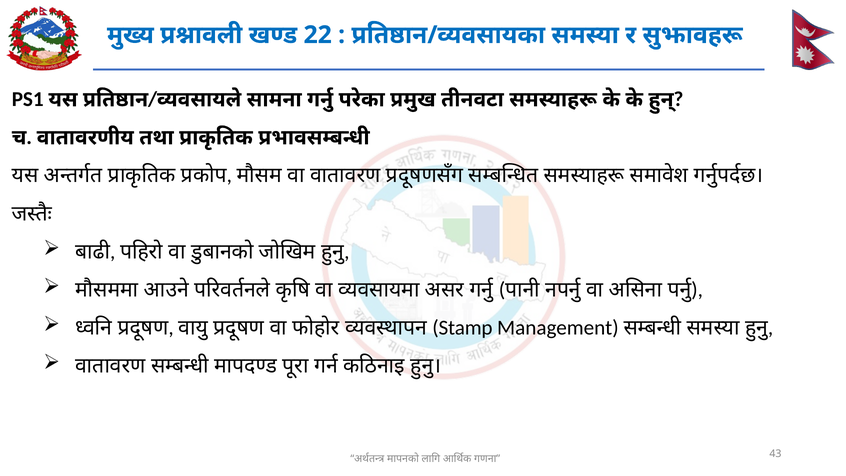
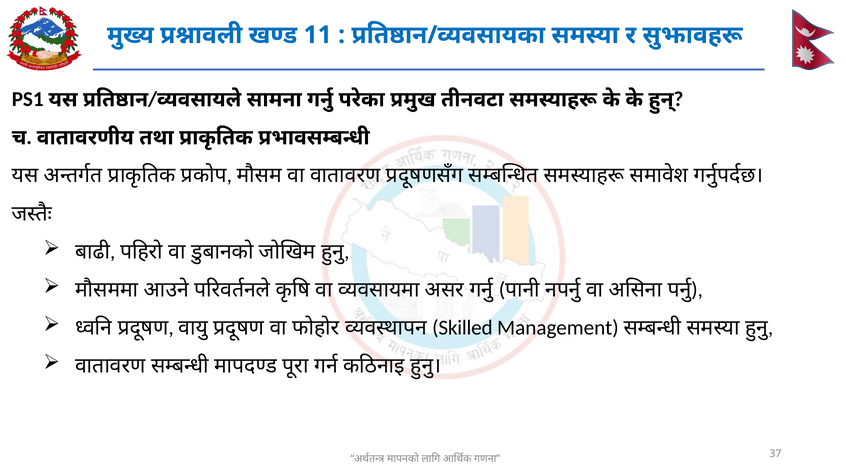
22: 22 -> 11
Stamp: Stamp -> Skilled
43: 43 -> 37
